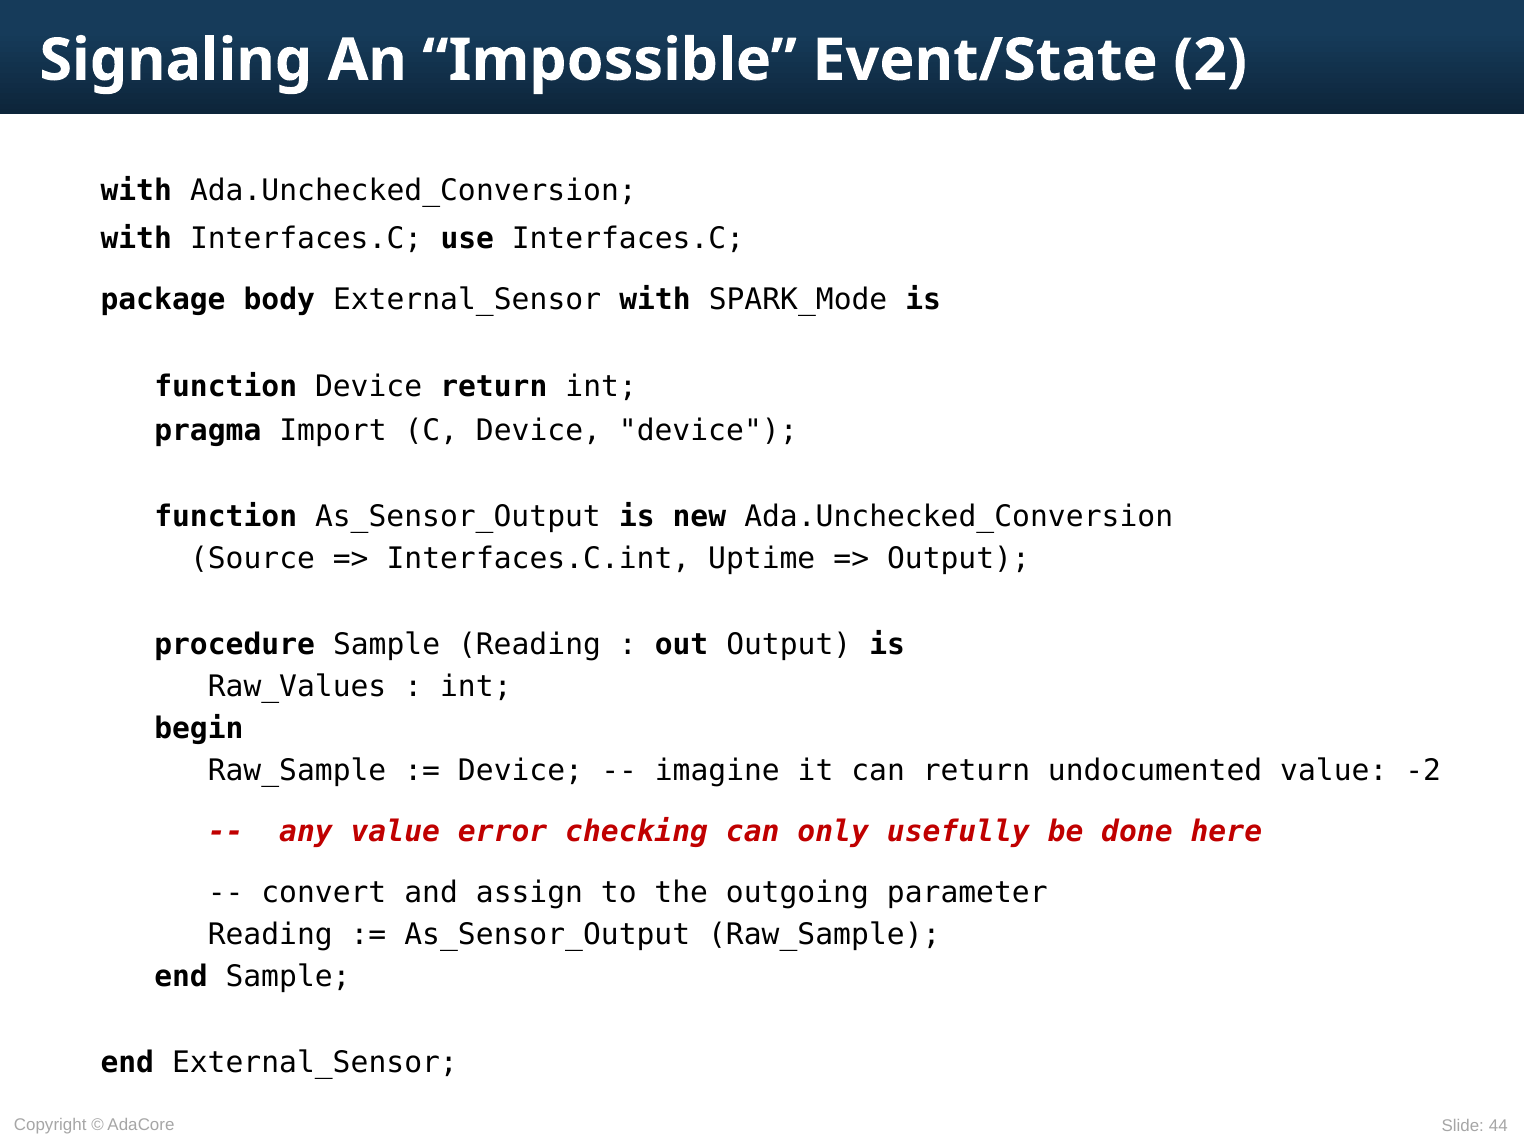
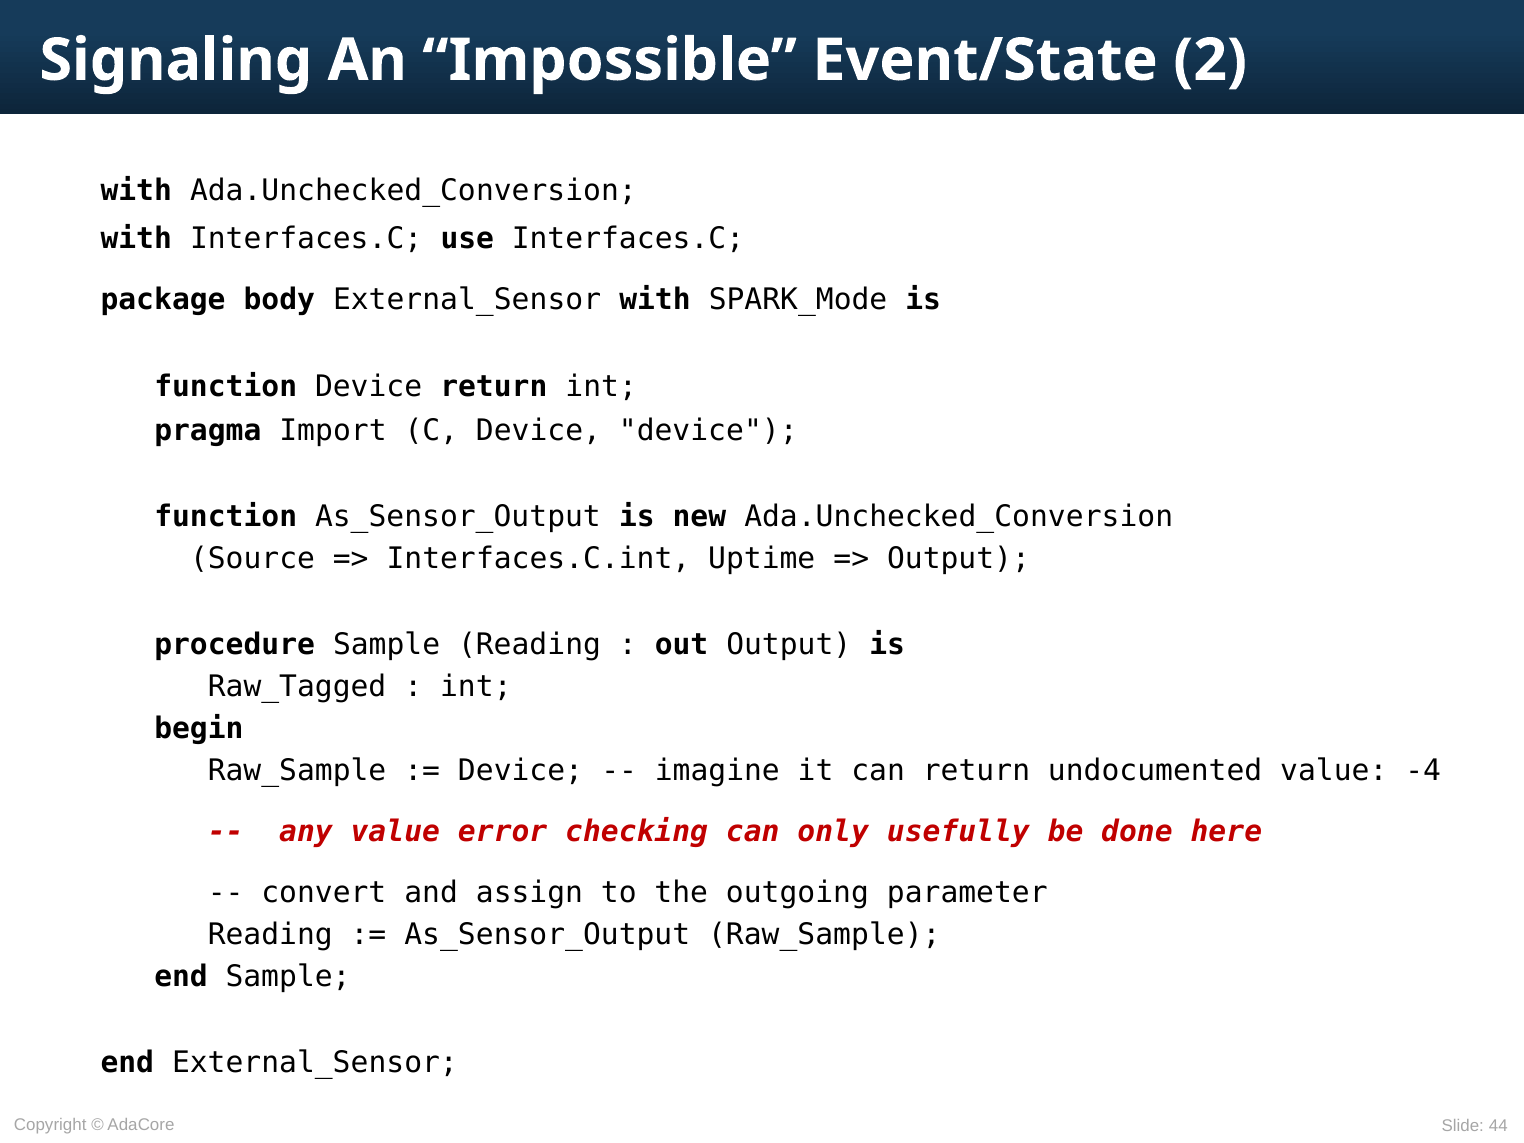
Raw_Values: Raw_Values -> Raw_Tagged
-2: -2 -> -4
